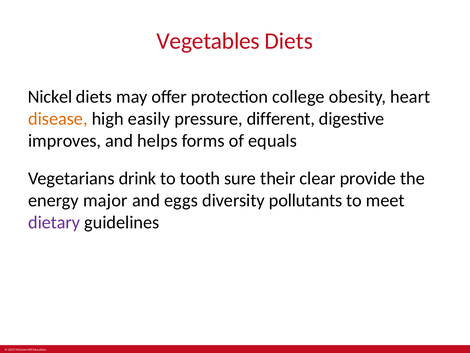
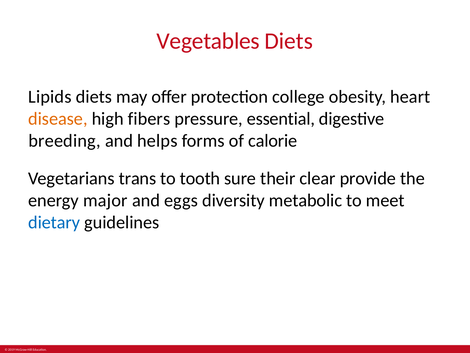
Nickel: Nickel -> Lipids
easily: easily -> fibers
different: different -> essential
improves: improves -> breeding
equals: equals -> calorie
drink: drink -> trans
pollutants: pollutants -> metabolic
dietary colour: purple -> blue
